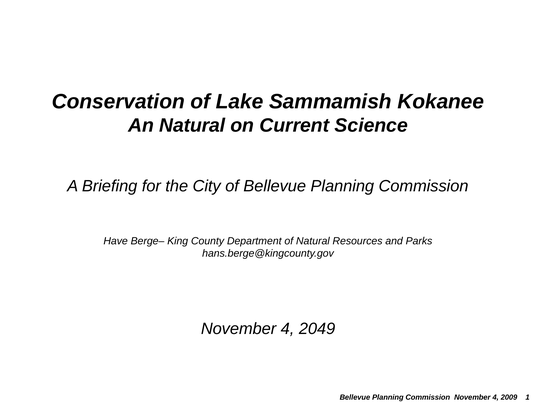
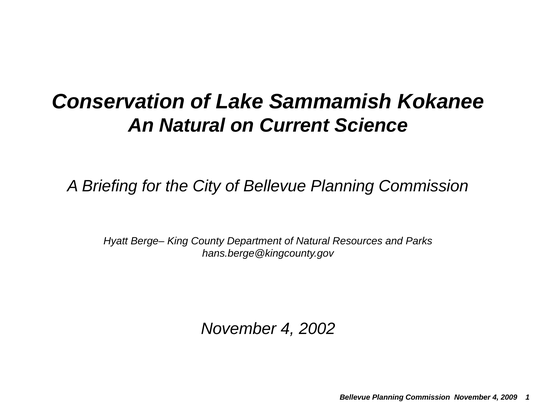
Have: Have -> Hyatt
2049: 2049 -> 2002
